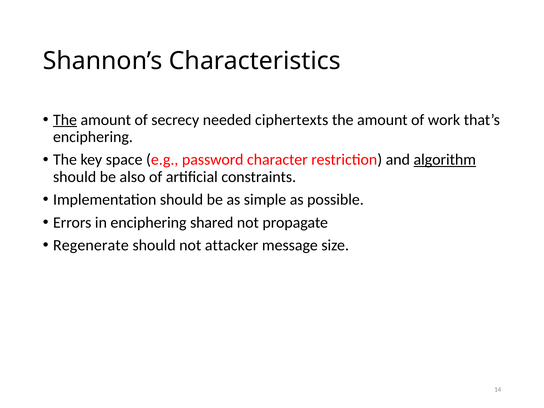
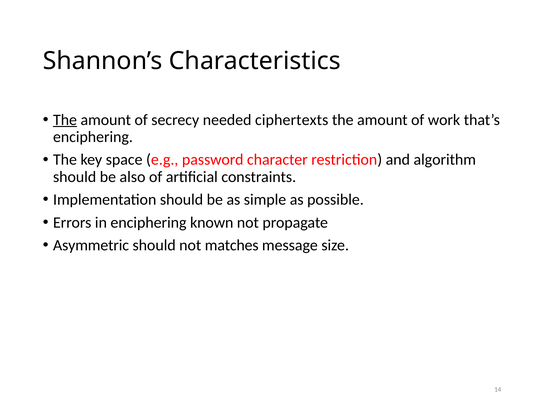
algorithm underline: present -> none
shared: shared -> known
Regenerate: Regenerate -> Asymmetric
attacker: attacker -> matches
